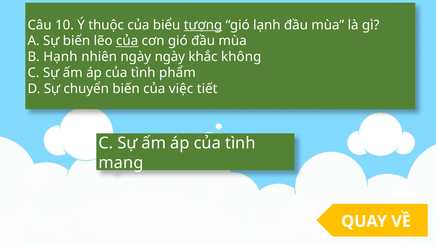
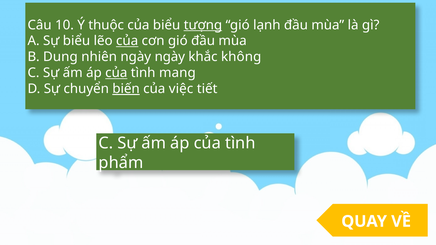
Sự biến: biến -> biểu
Hạnh: Hạnh -> Dung
của at (116, 73) underline: none -> present
phẩm: phẩm -> mang
biến at (126, 89) underline: none -> present
mang: mang -> phẩm
